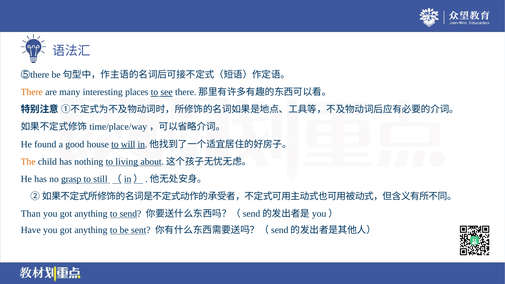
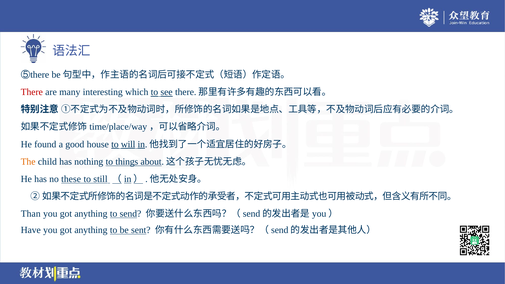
There colour: orange -> red
places: places -> which
living: living -> things
grasp: grasp -> these
